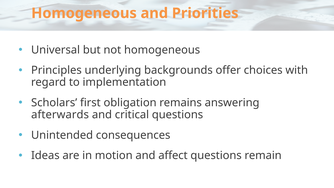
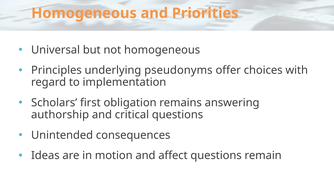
backgrounds: backgrounds -> pseudonyms
afterwards: afterwards -> authorship
